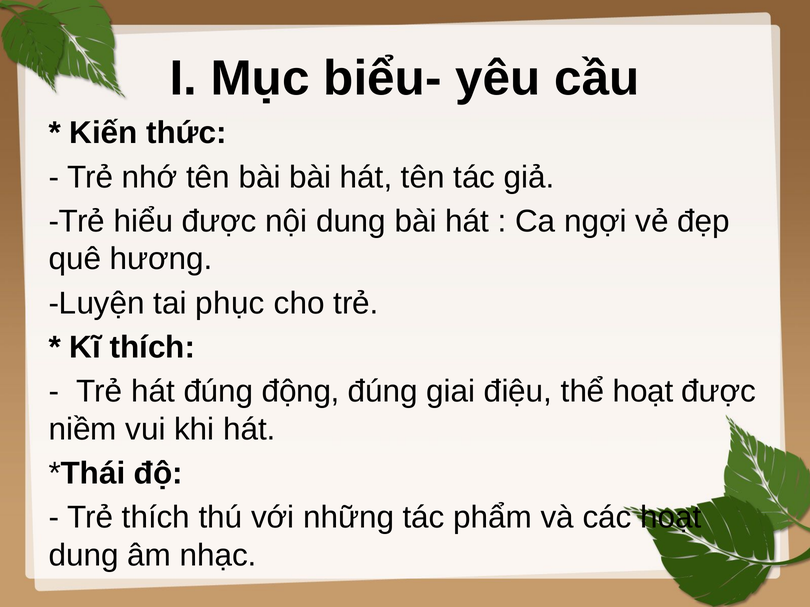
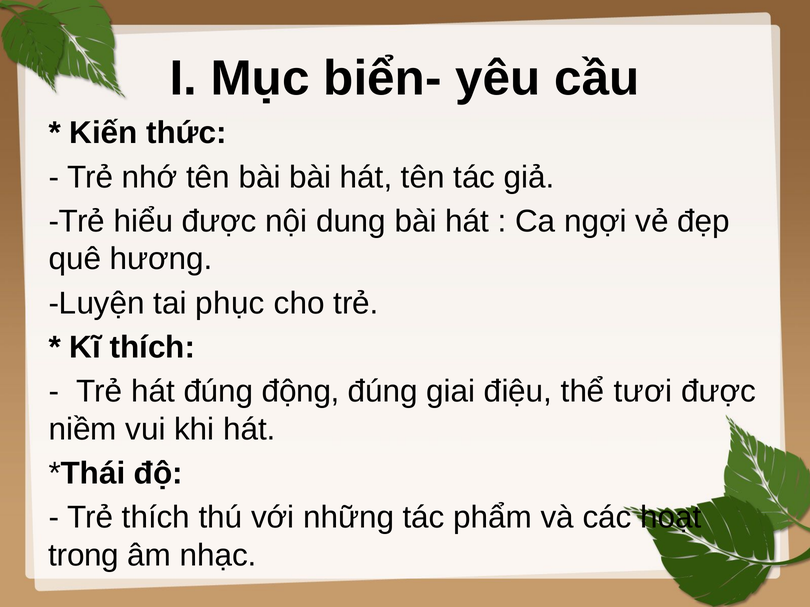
biểu-: biểu- -> biển-
thể hoạt: hoạt -> tươi
dung at (84, 556): dung -> trong
